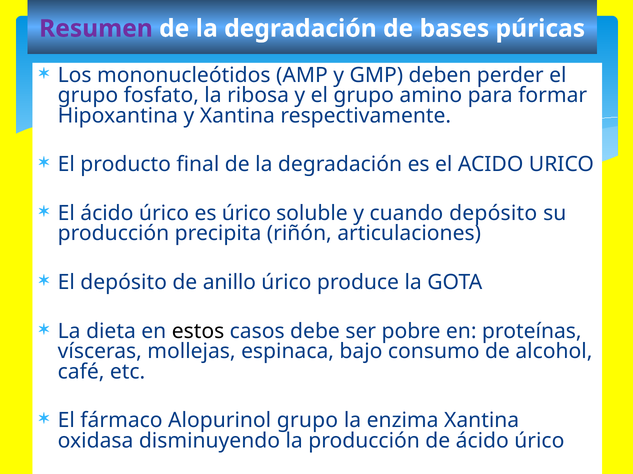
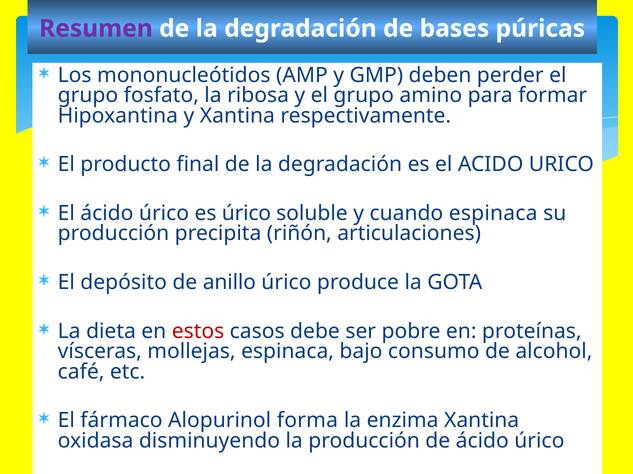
cuando depósito: depósito -> espinaca
estos colour: black -> red
Alopurinol grupo: grupo -> forma
